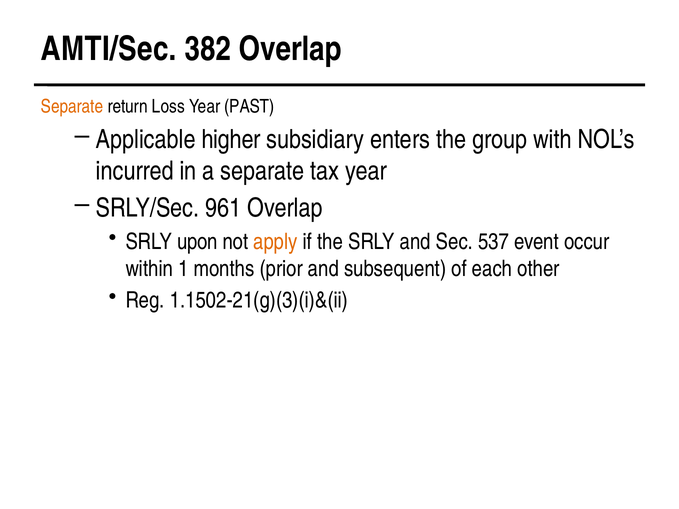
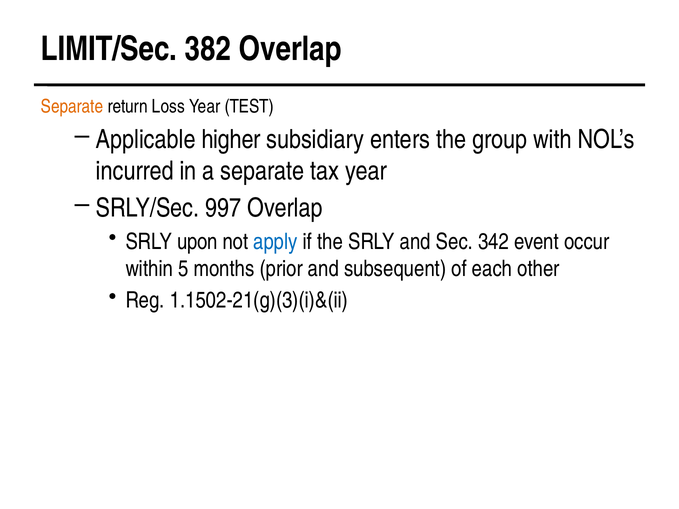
AMTI/Sec: AMTI/Sec -> LIMIT/Sec
PAST: PAST -> TEST
961: 961 -> 997
apply colour: orange -> blue
537: 537 -> 342
1: 1 -> 5
